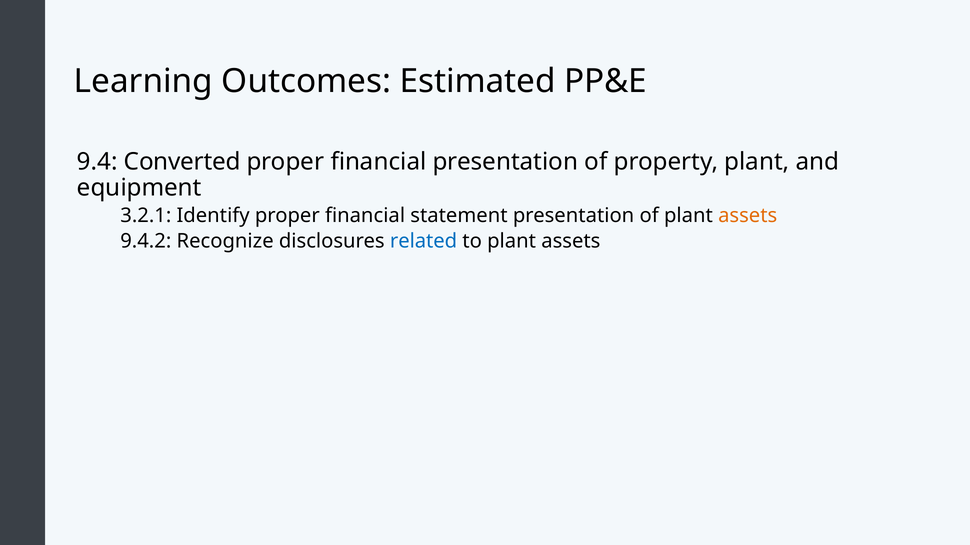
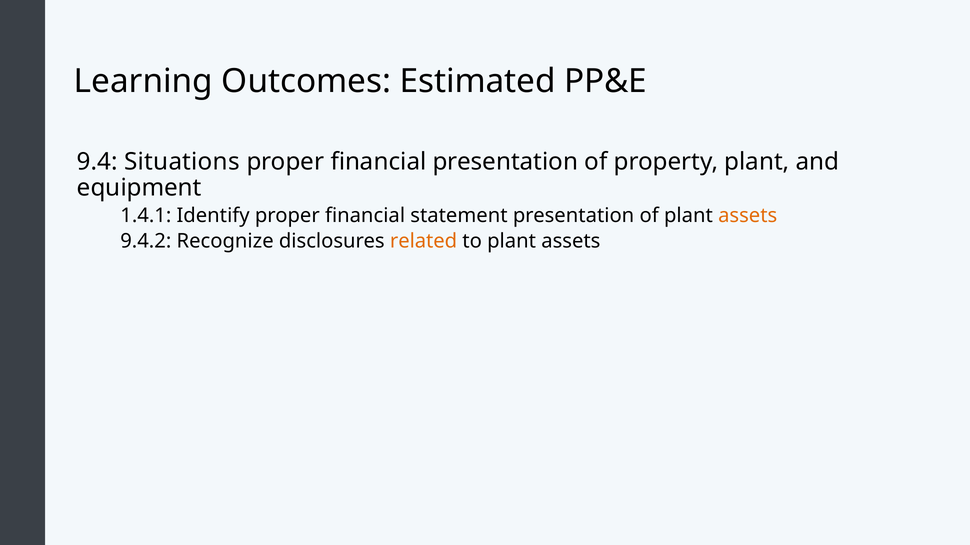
Converted: Converted -> Situations
3.2.1: 3.2.1 -> 1.4.1
related colour: blue -> orange
